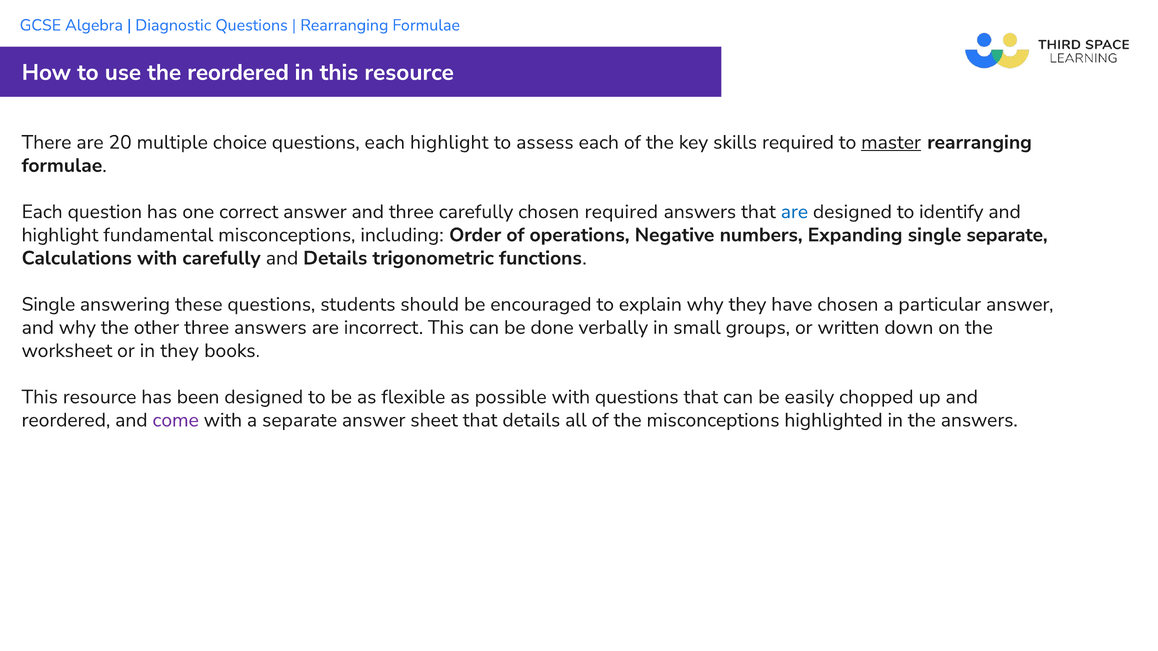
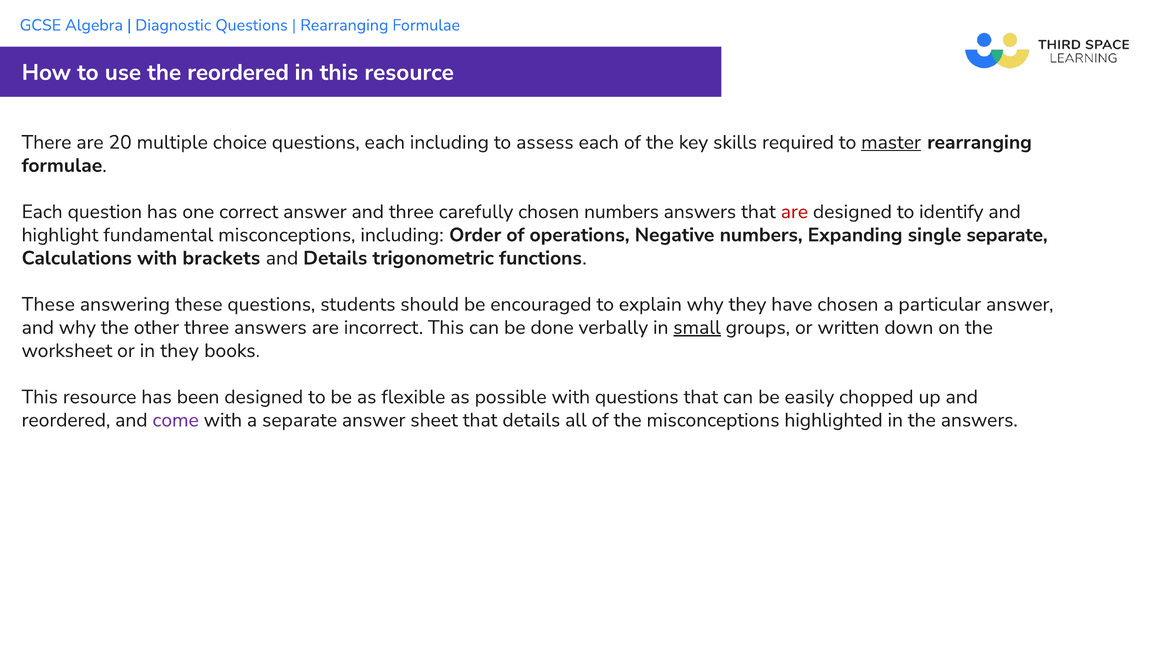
each highlight: highlight -> including
chosen required: required -> numbers
are at (794, 212) colour: blue -> red
with carefully: carefully -> brackets
Single at (48, 305): Single -> These
small underline: none -> present
